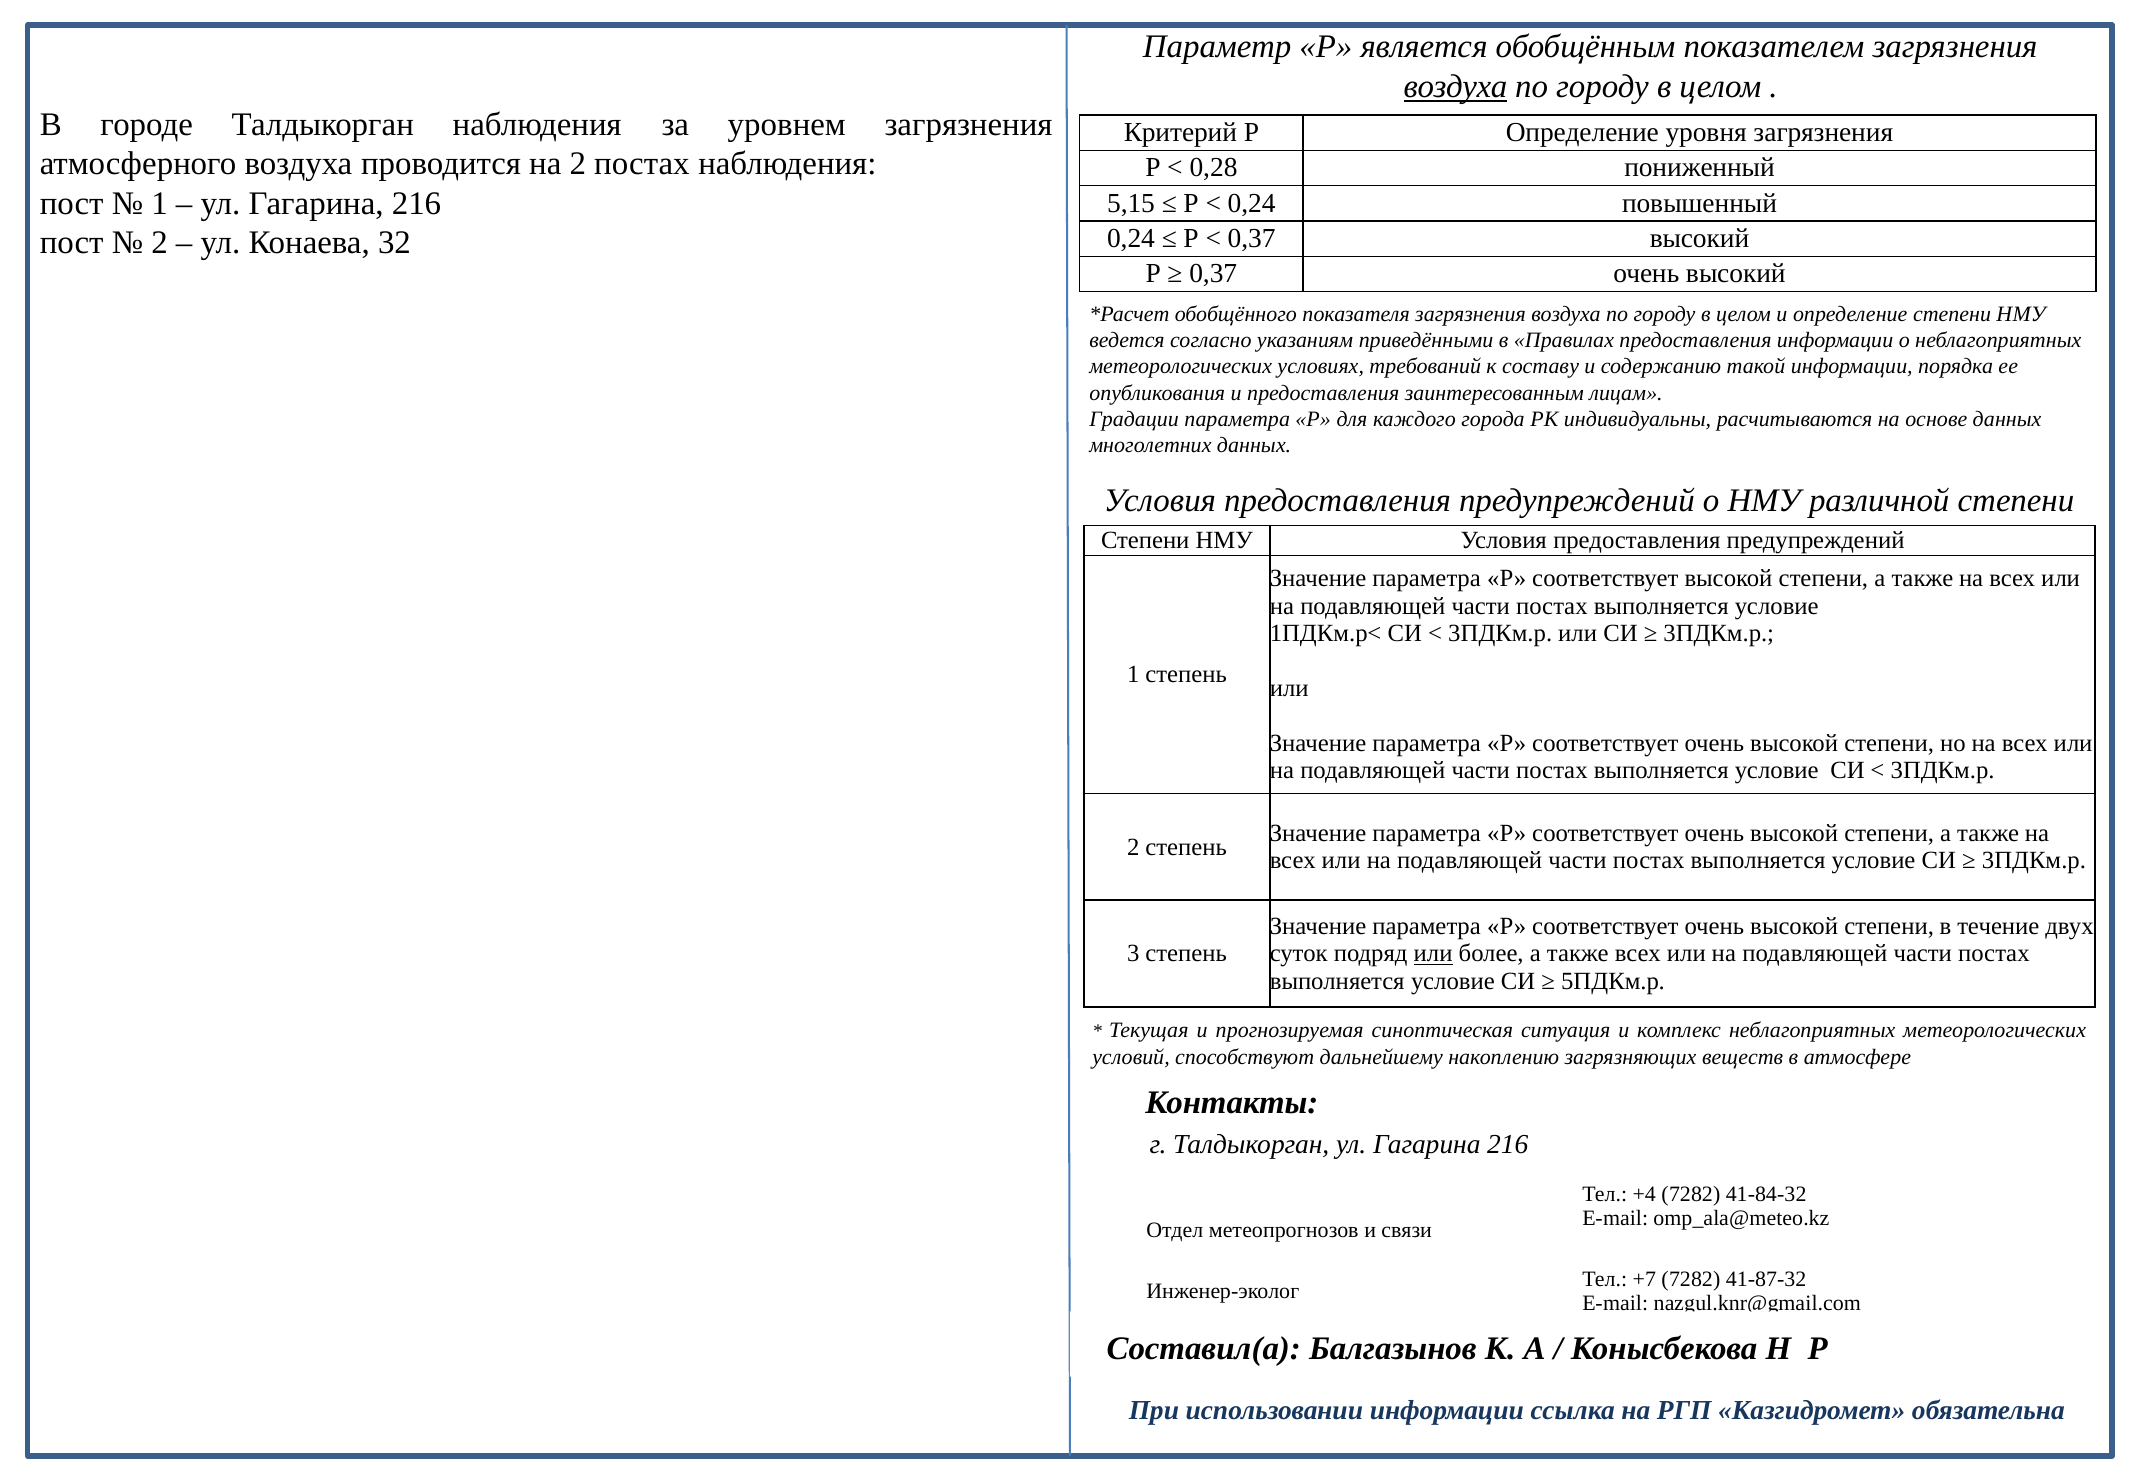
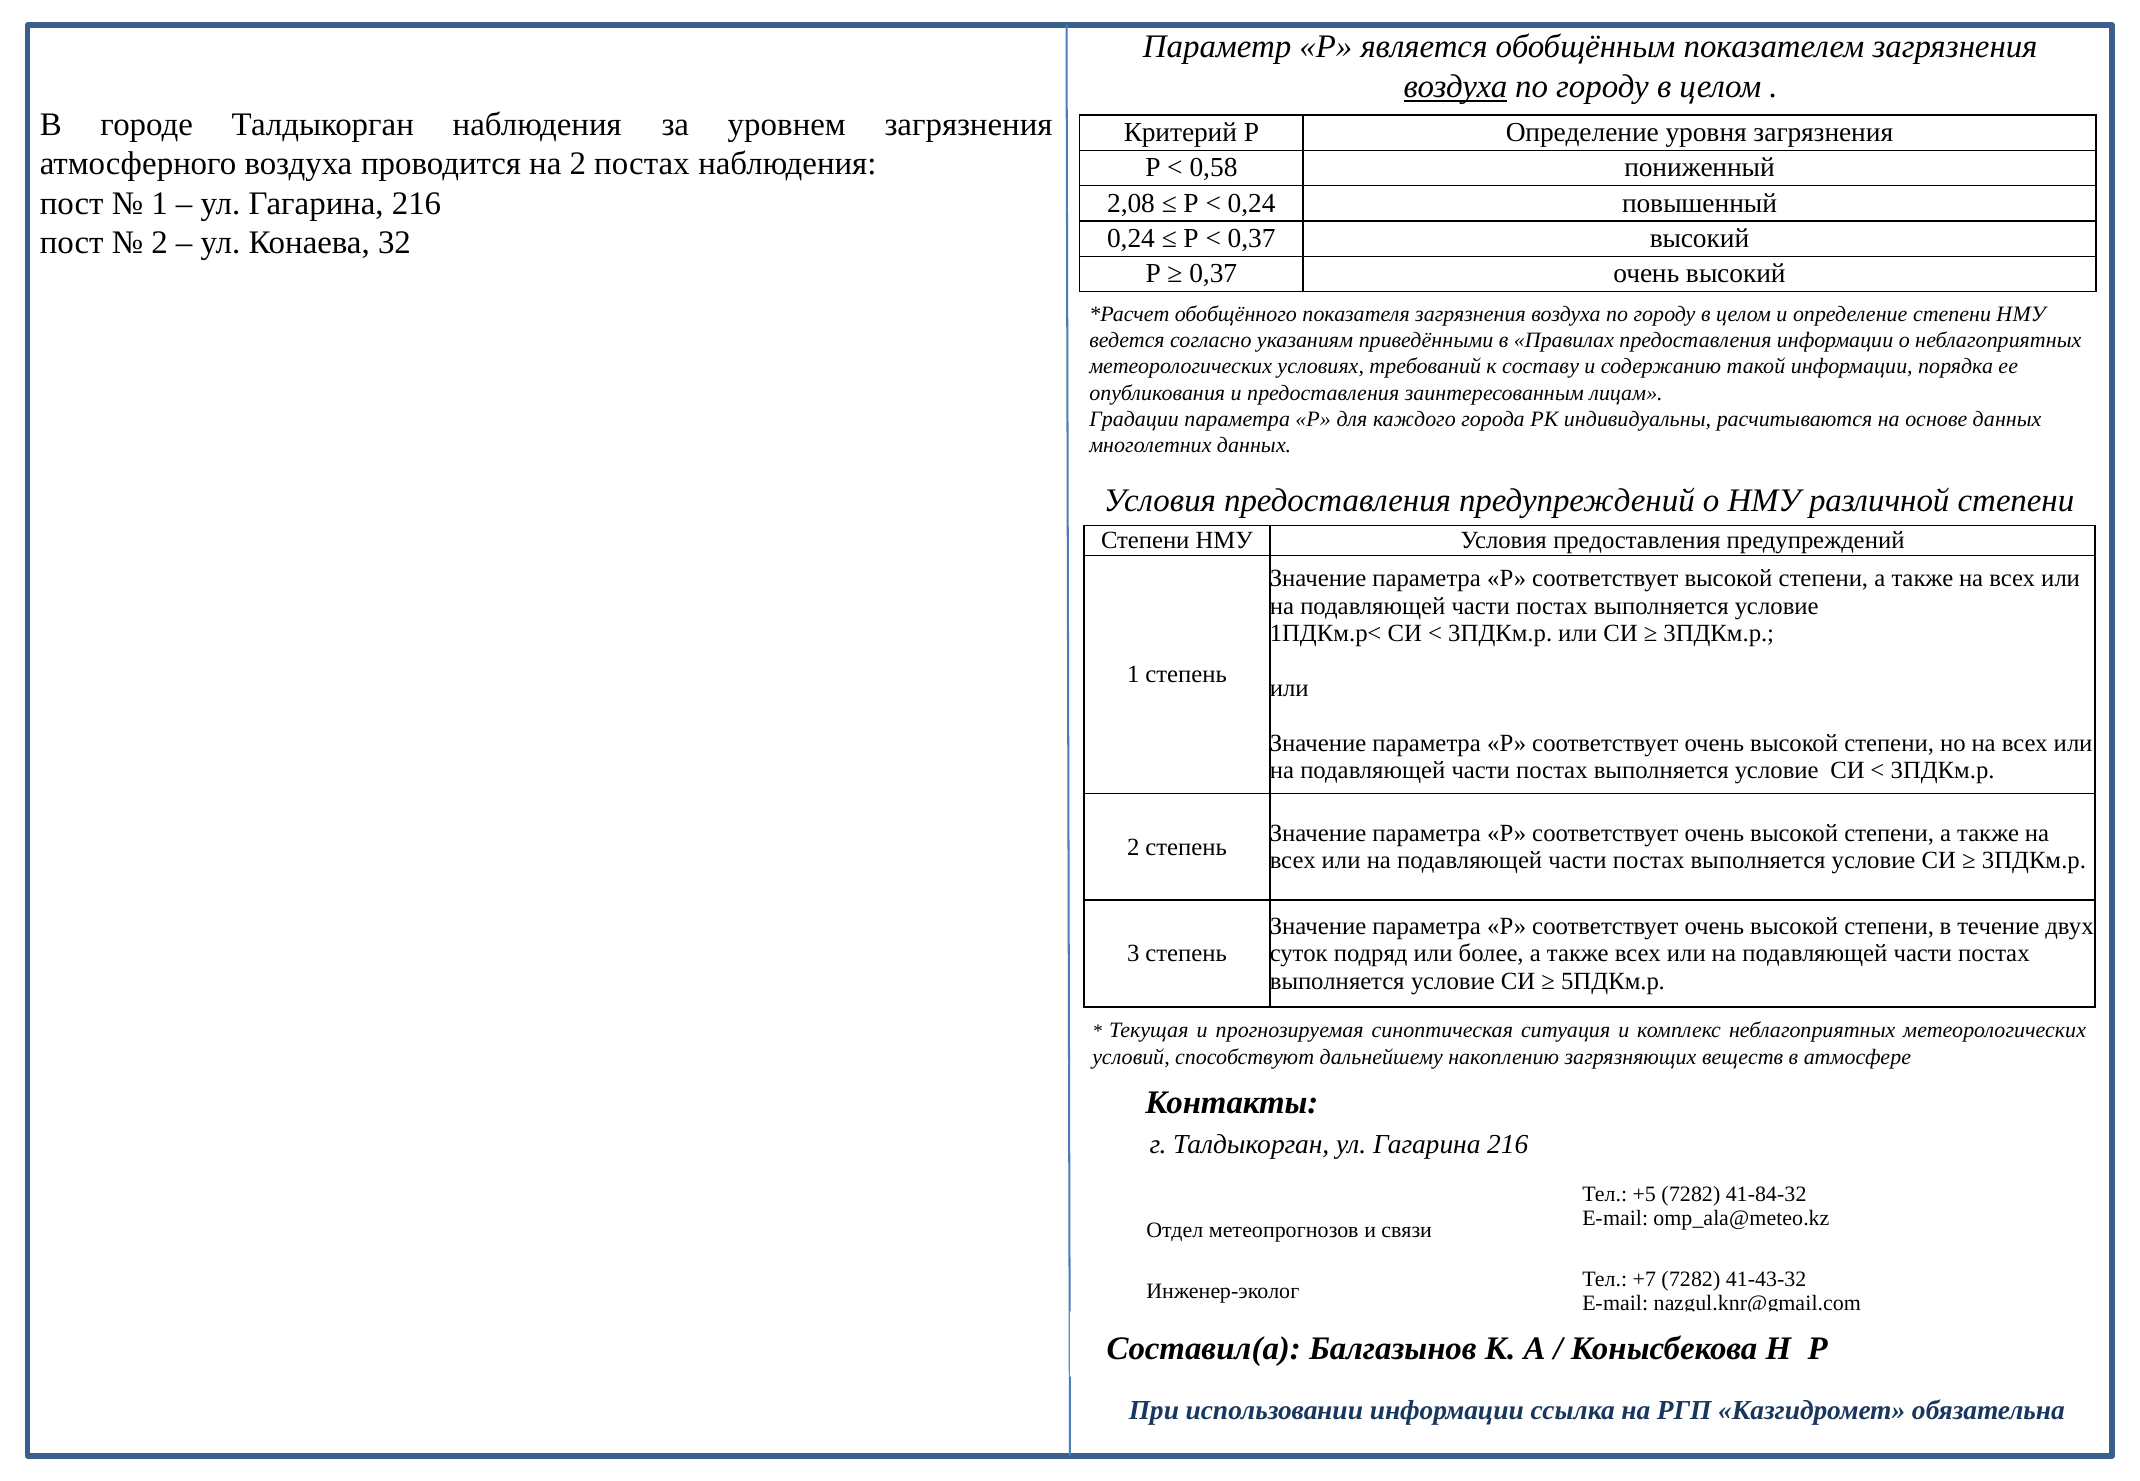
0,28: 0,28 -> 0,58
5,15: 5,15 -> 2,08
или at (1433, 954) underline: present -> none
+4: +4 -> +5
41-87-32: 41-87-32 -> 41-43-32
